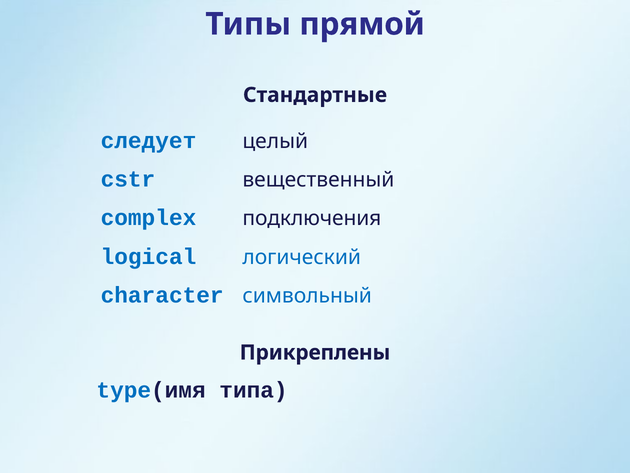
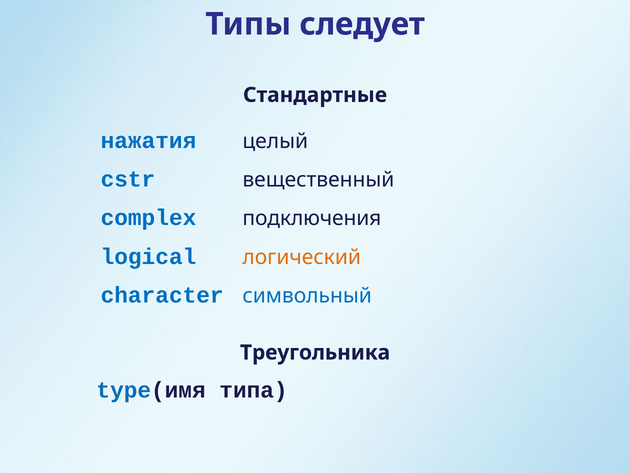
прямой: прямой -> следует
следует: следует -> нажатия
логический colour: blue -> orange
Прикреплены: Прикреплены -> Треугольника
